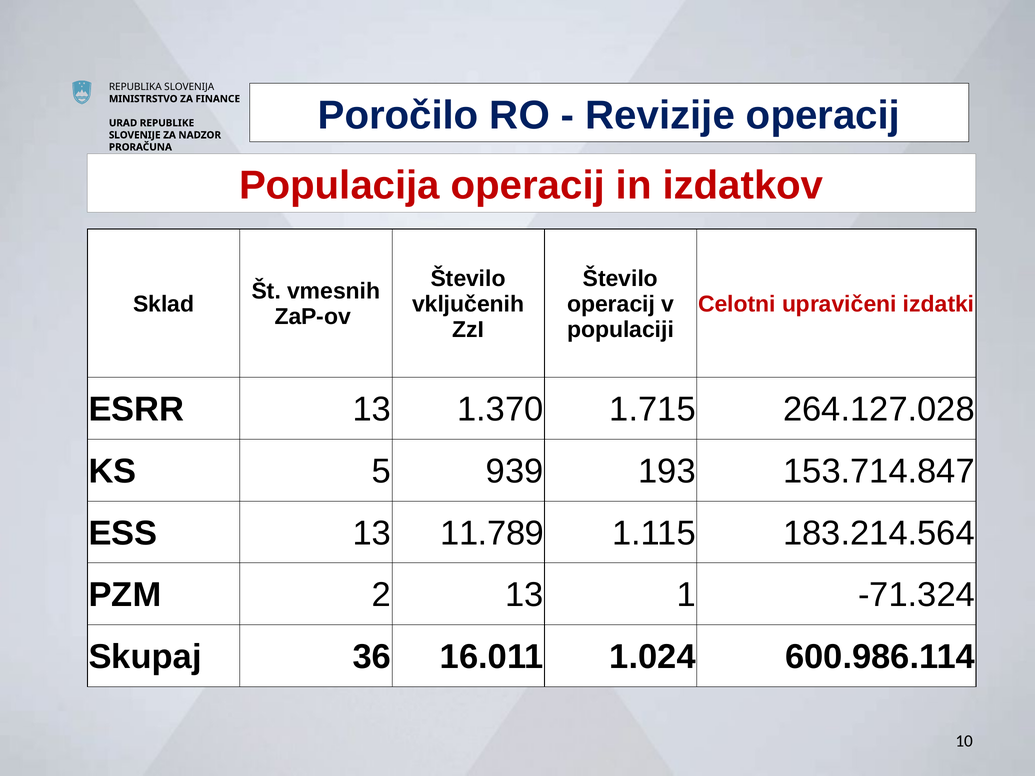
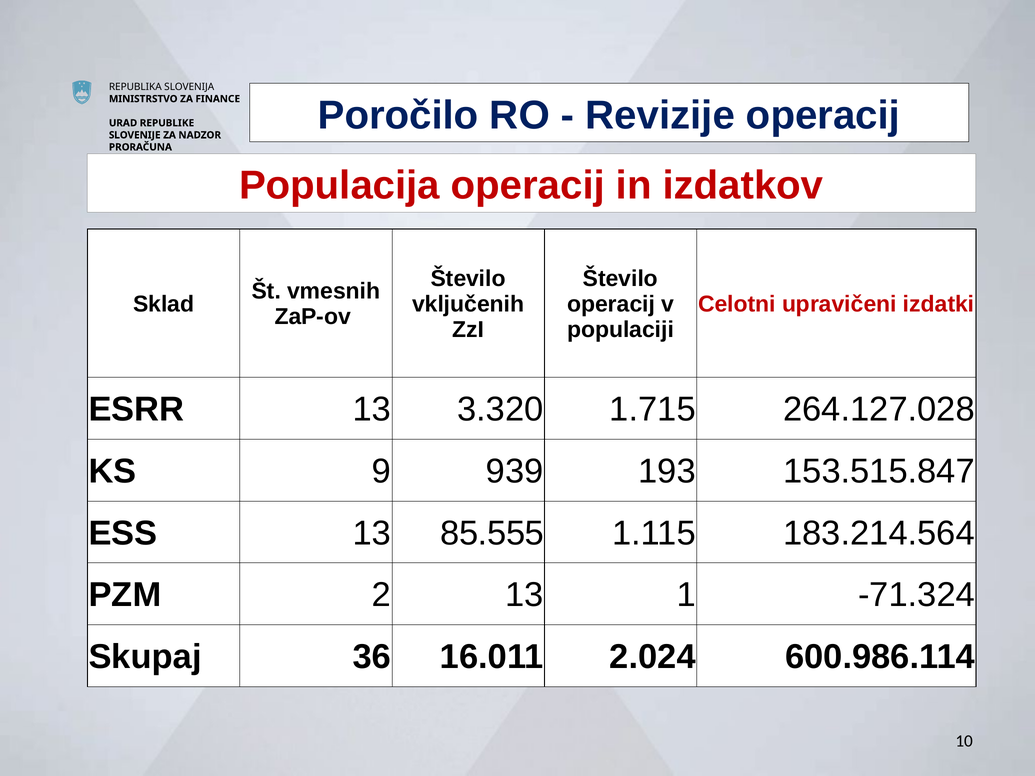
1.370: 1.370 -> 3.320
5: 5 -> 9
153.714.847: 153.714.847 -> 153.515.847
11.789: 11.789 -> 85.555
1.024: 1.024 -> 2.024
